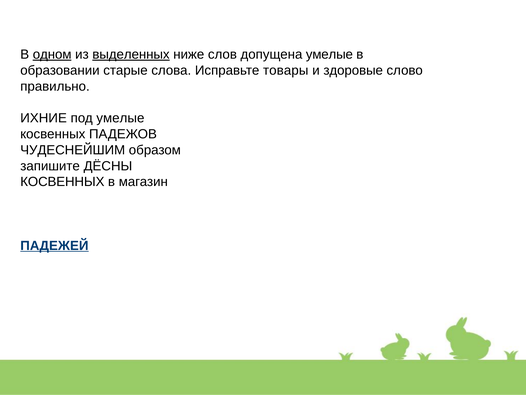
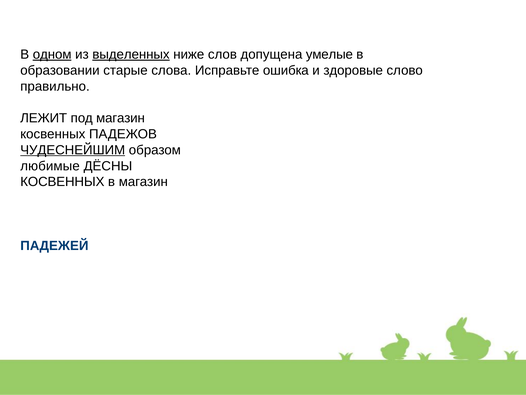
товары: товары -> ошибка
ИХНИЕ: ИХНИЕ -> ЛЕЖИТ
под умелые: умелые -> магазин
ЧУДЕСНЕЙШИМ underline: none -> present
запишите: запишите -> любимые
ПАДЕЖЕЙ underline: present -> none
